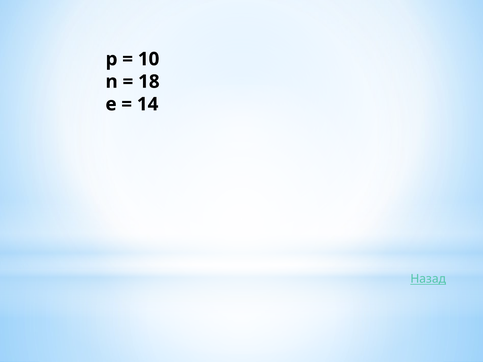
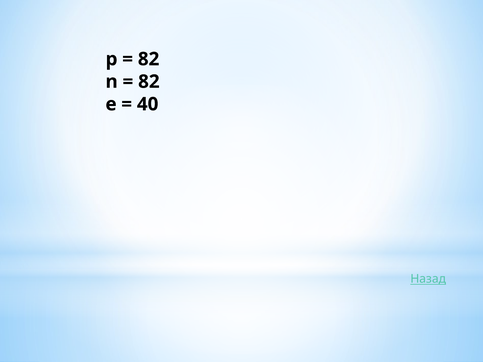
10 at (149, 59): 10 -> 82
18 at (149, 82): 18 -> 82
14: 14 -> 40
